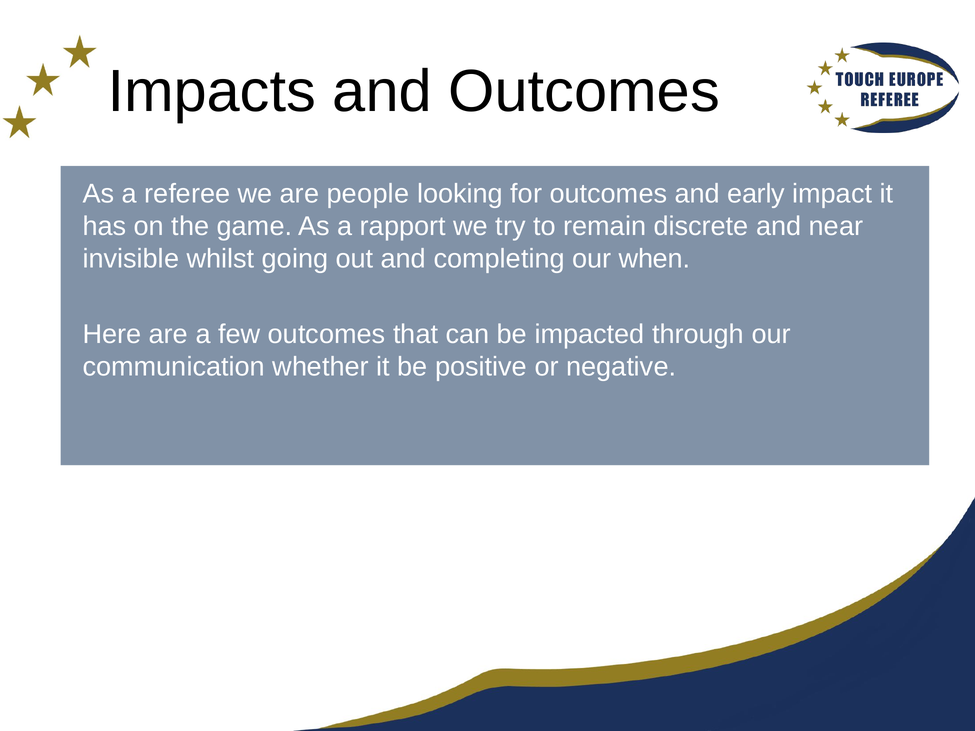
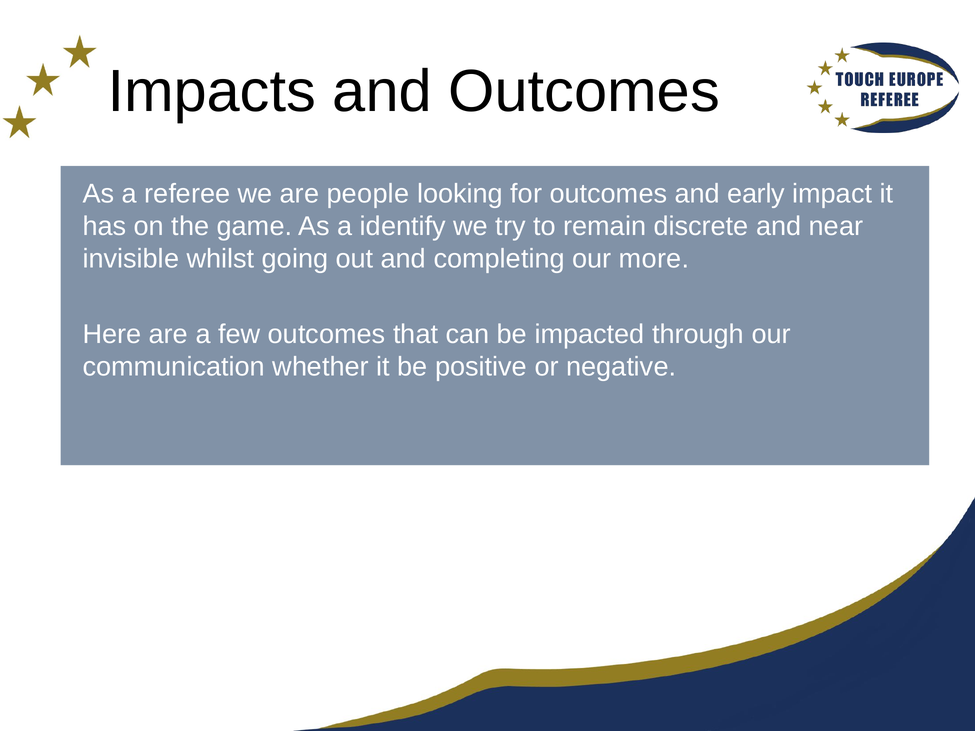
rapport: rapport -> identify
when: when -> more
